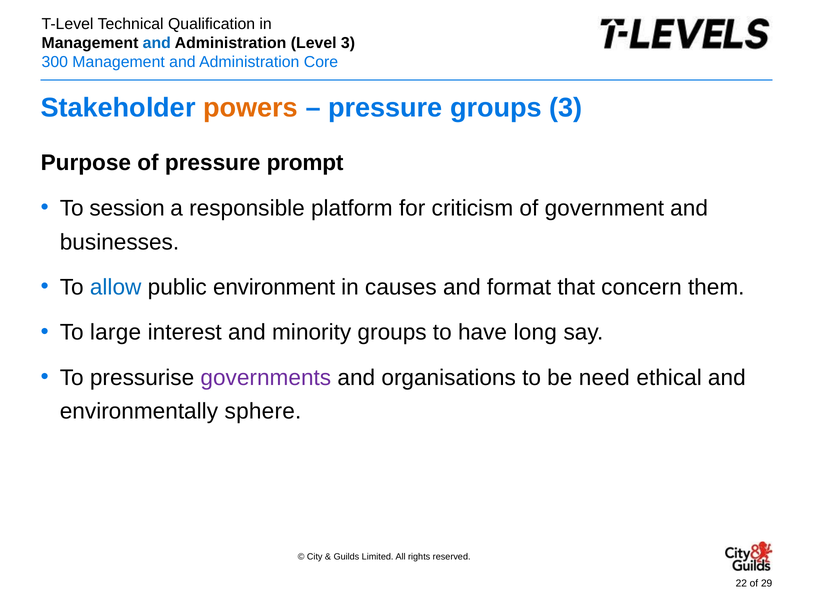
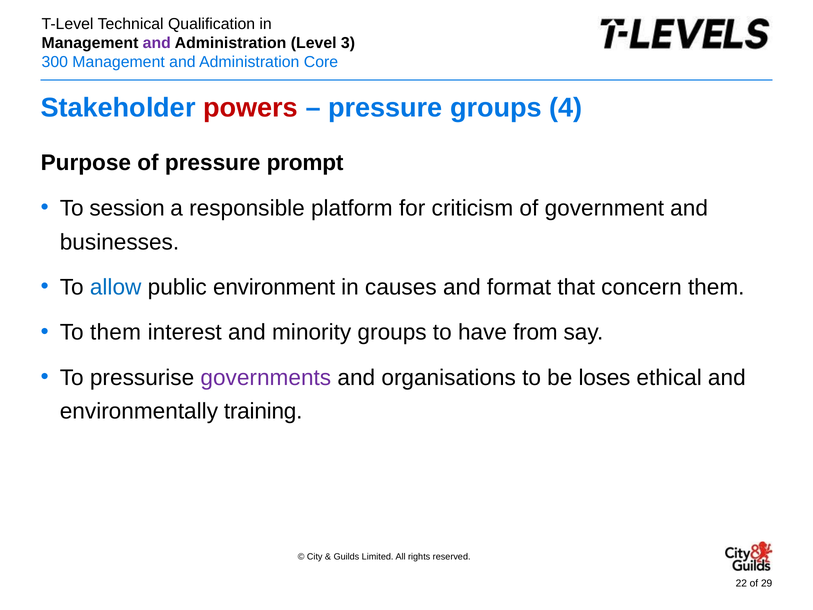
and at (157, 43) colour: blue -> purple
powers colour: orange -> red
groups 3: 3 -> 4
To large: large -> them
long: long -> from
need: need -> loses
sphere: sphere -> training
